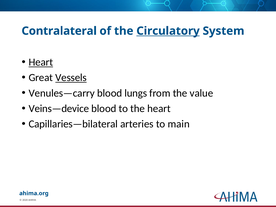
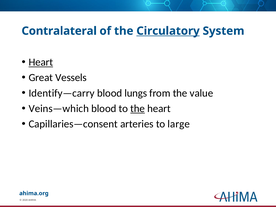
Vessels underline: present -> none
Venules—carry: Venules—carry -> Identify—carry
Veins—device: Veins—device -> Veins—which
the at (138, 109) underline: none -> present
Capillaries—bilateral: Capillaries—bilateral -> Capillaries—consent
main: main -> large
